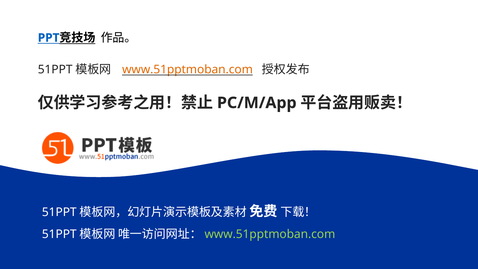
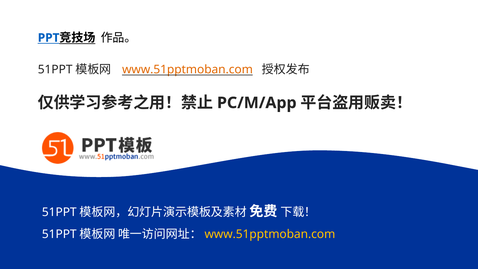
www.51pptmoban.com at (270, 234) colour: light green -> yellow
